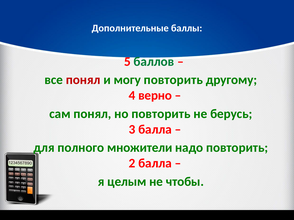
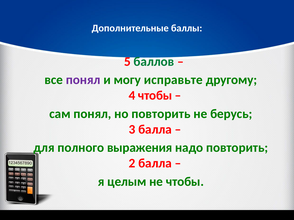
понял at (83, 80) colour: red -> purple
могу повторить: повторить -> исправьте
4 верно: верно -> чтобы
множители: множители -> выражения
